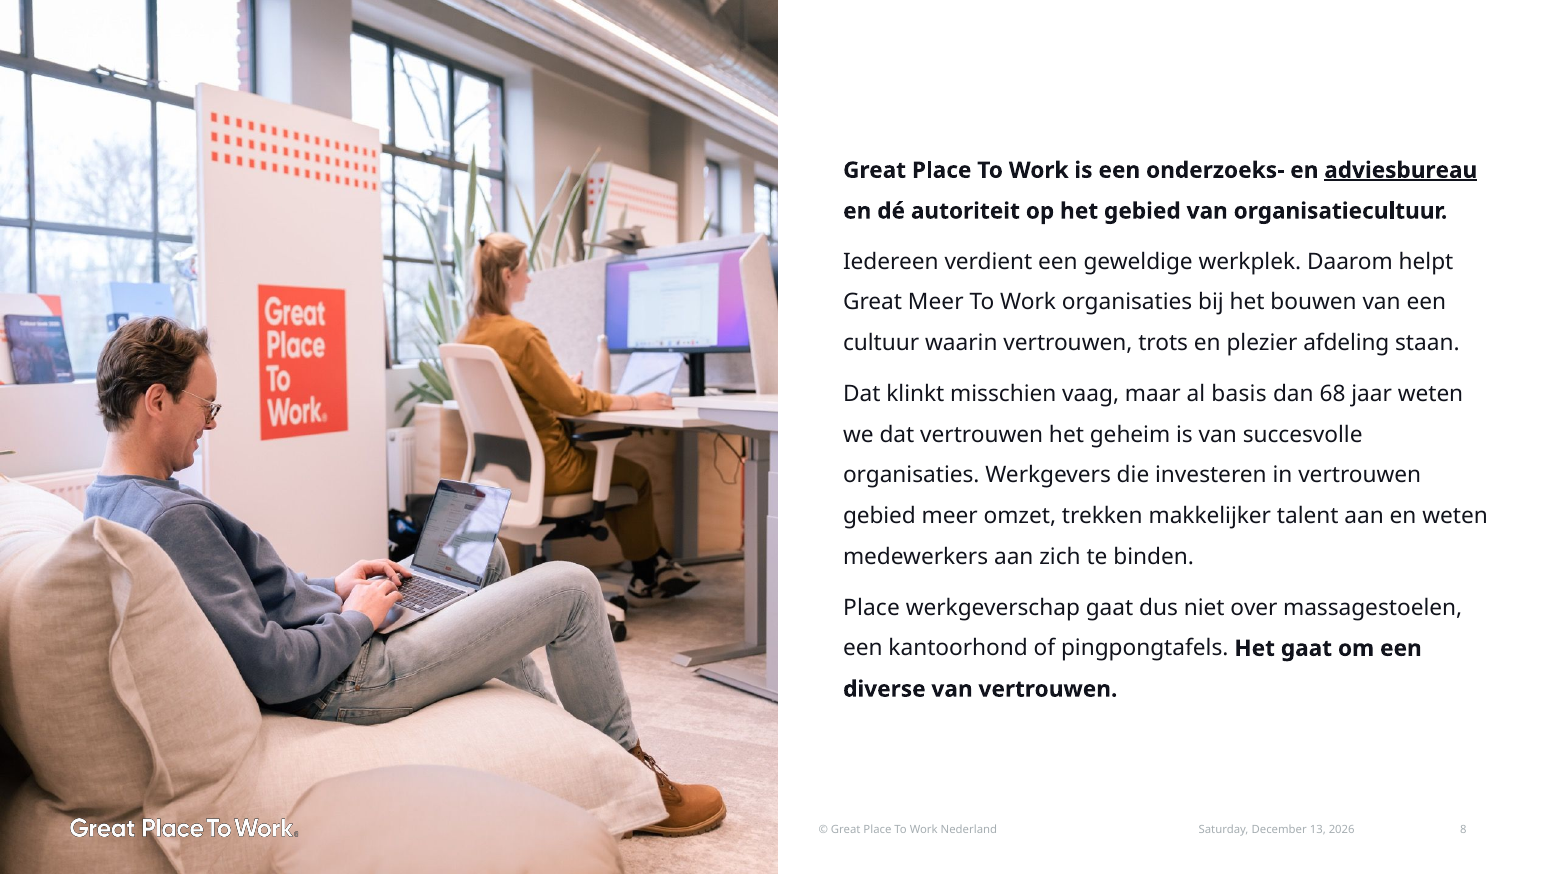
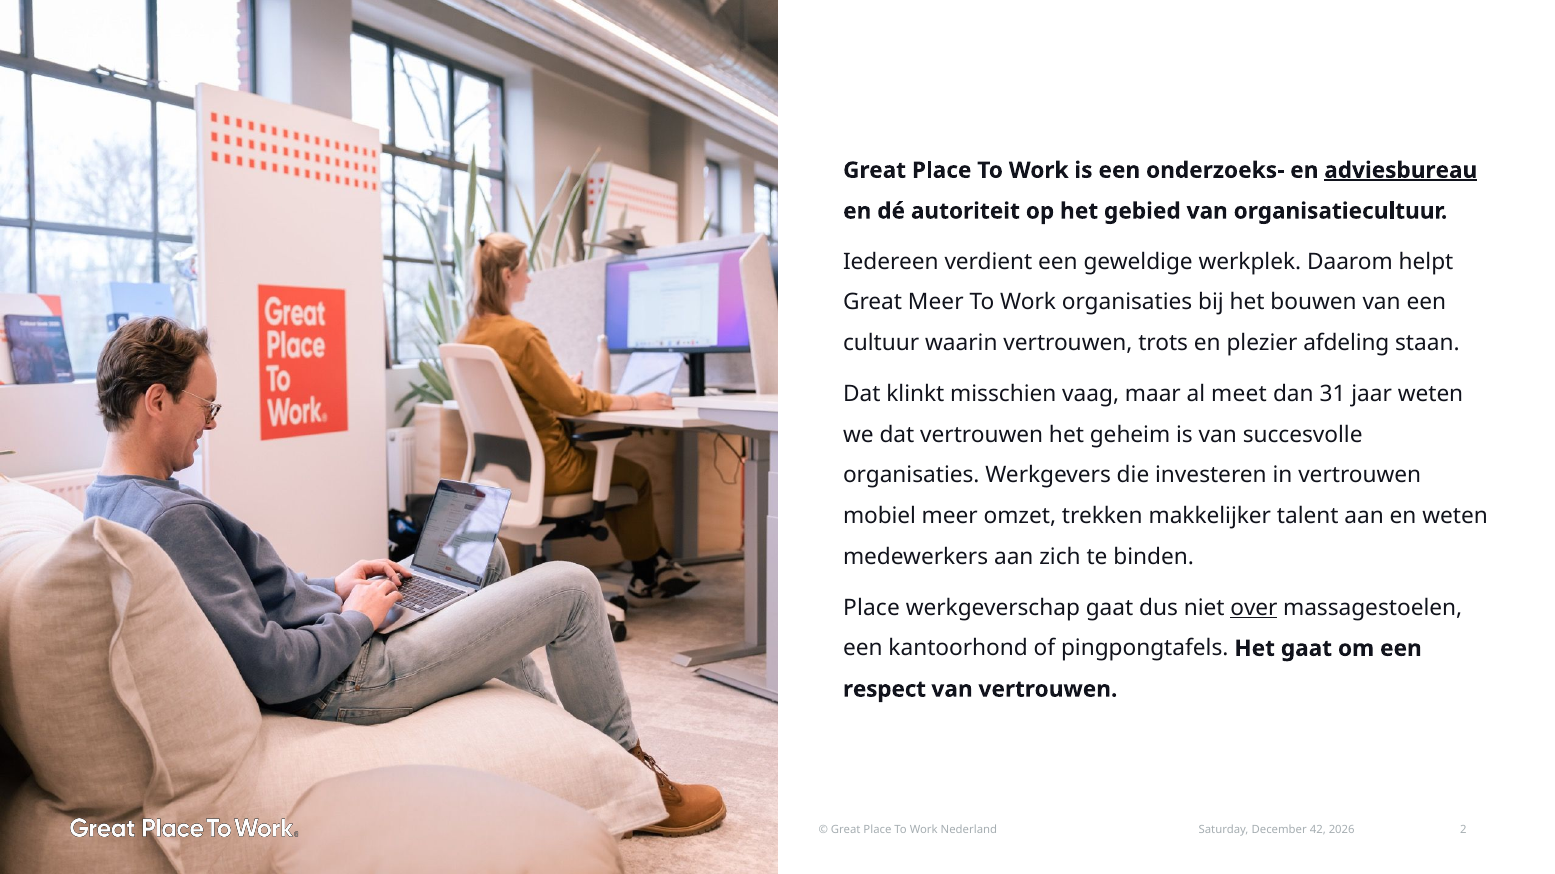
basis: basis -> meet
68: 68 -> 31
gebied at (879, 517): gebied -> mobiel
over underline: none -> present
diverse: diverse -> respect
13: 13 -> 42
8: 8 -> 2
